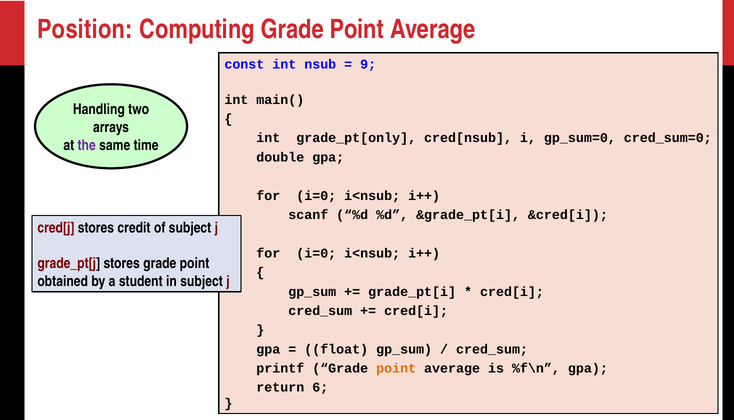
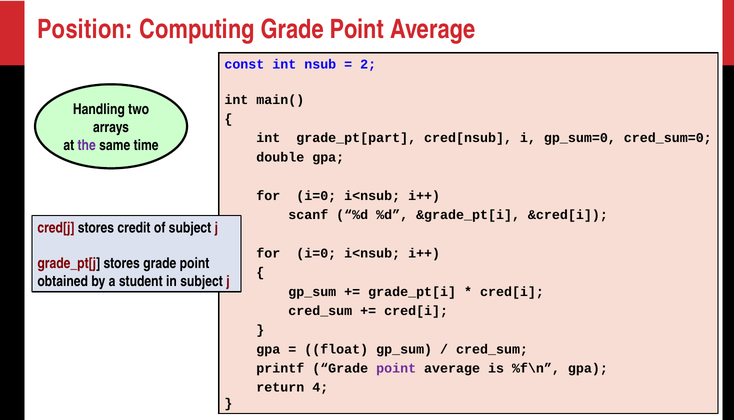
9 at (368, 64): 9 -> 2
grade_pt[only: grade_pt[only -> grade_pt[part
point at (396, 368) colour: orange -> purple
return 6: 6 -> 4
